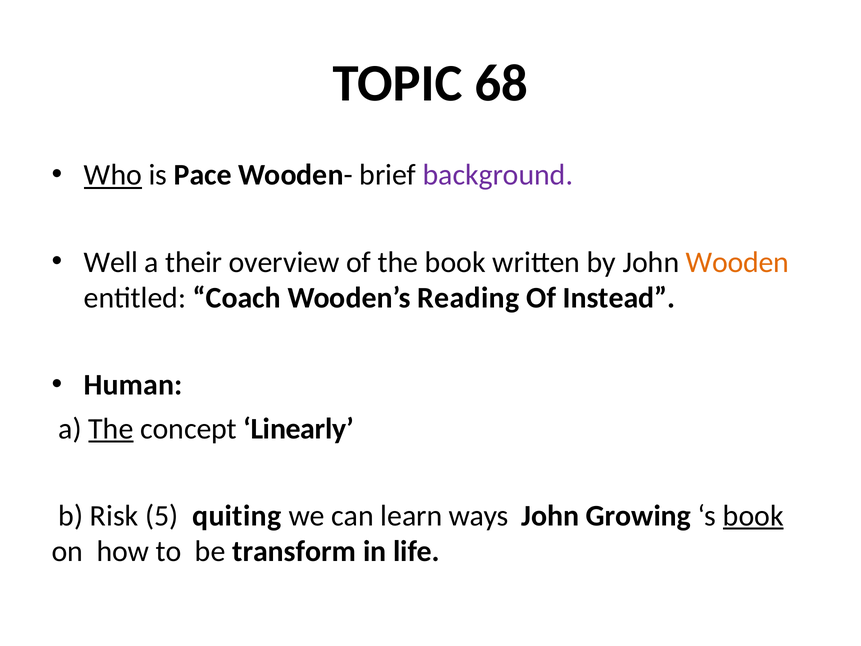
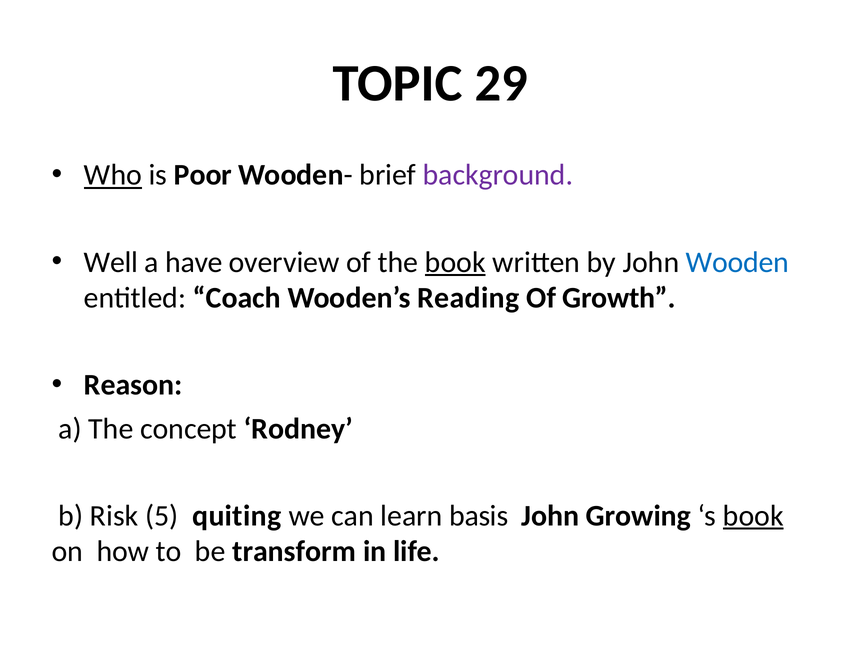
68: 68 -> 29
Pace: Pace -> Poor
their: their -> have
book at (455, 262) underline: none -> present
Wooden colour: orange -> blue
Instead: Instead -> Growth
Human: Human -> Reason
The at (111, 428) underline: present -> none
Linearly: Linearly -> Rodney
ways: ways -> basis
